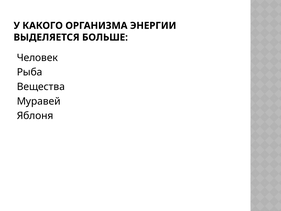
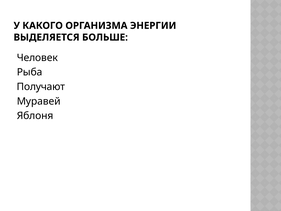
Вещества: Вещества -> Получают
